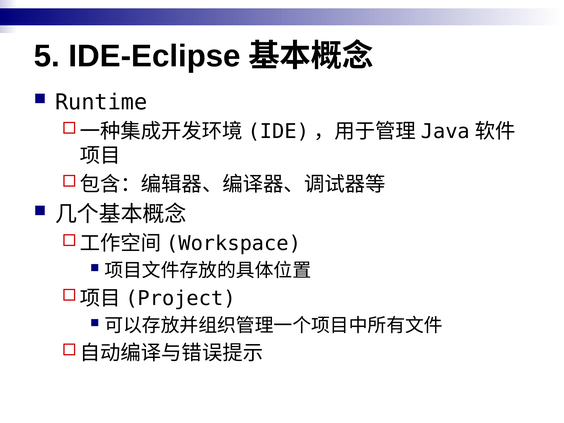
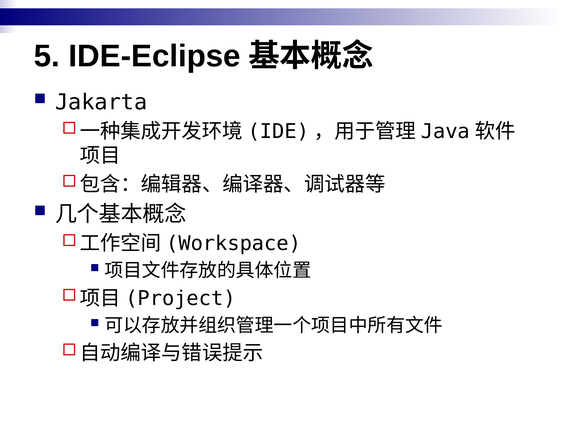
Runtime: Runtime -> Jakarta
